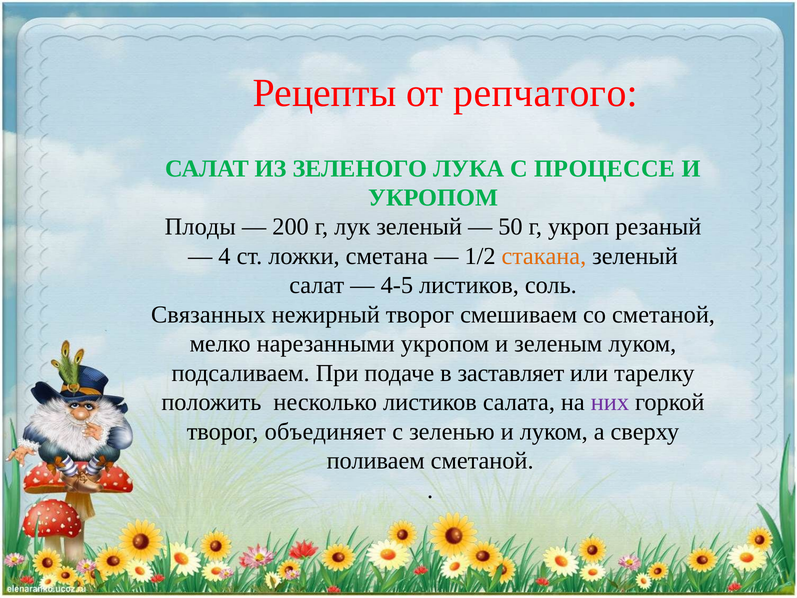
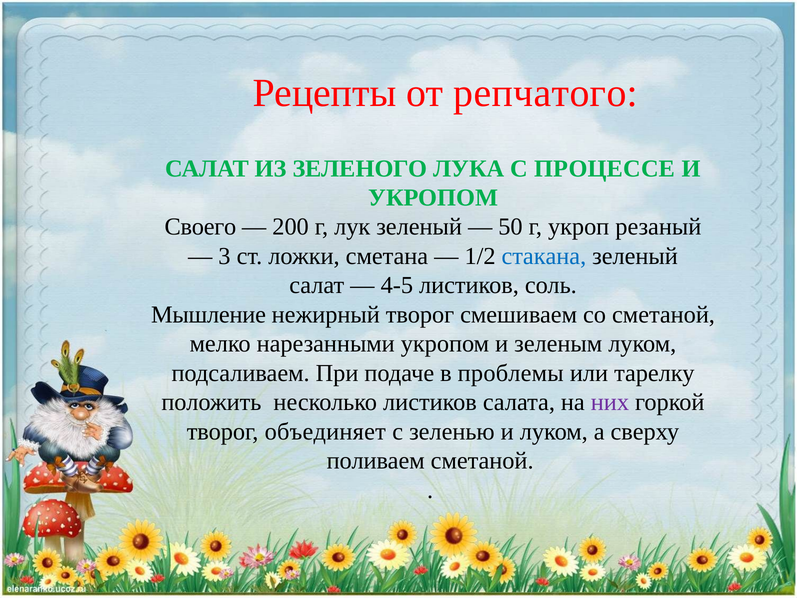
Плоды: Плоды -> Своего
4: 4 -> 3
стакана colour: orange -> blue
Связанных: Связанных -> Мышление
заставляет: заставляет -> проблемы
